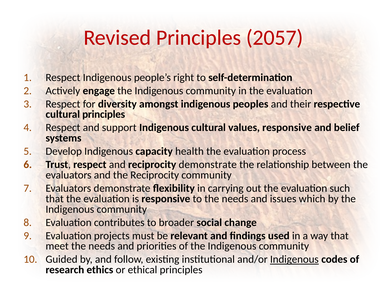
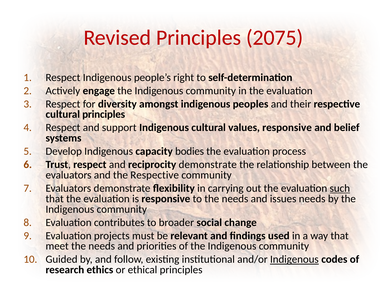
2057: 2057 -> 2075
health: health -> bodies
the Reciprocity: Reciprocity -> Respective
such underline: none -> present
issues which: which -> needs
